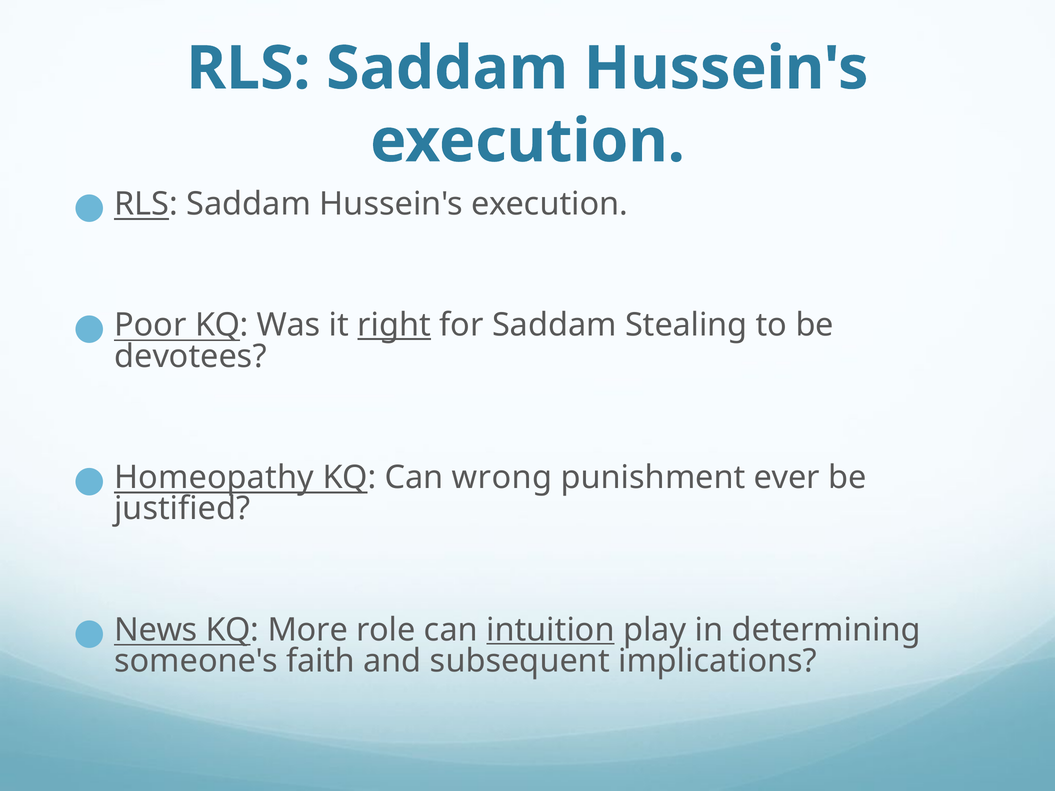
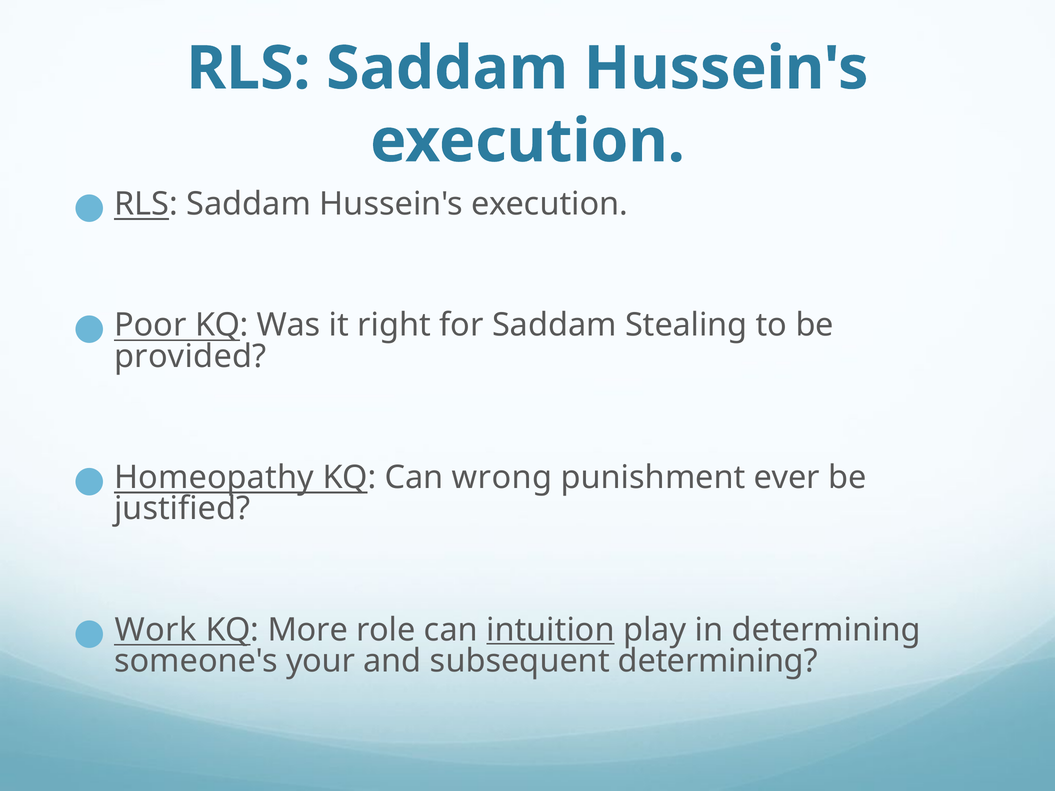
right underline: present -> none
devotees: devotees -> provided
News: News -> Work
faith: faith -> your
subsequent implications: implications -> determining
